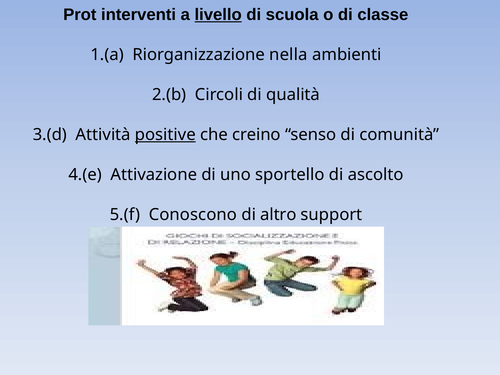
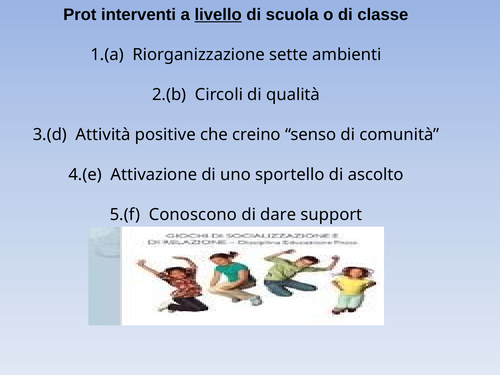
nella: nella -> sette
positive underline: present -> none
altro: altro -> dare
